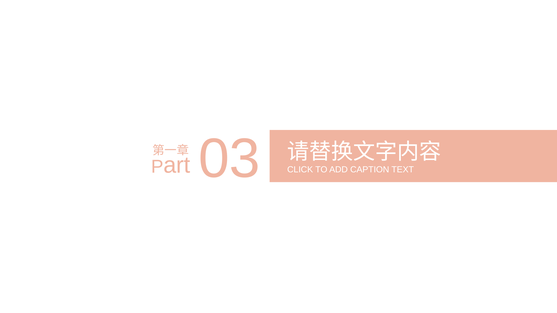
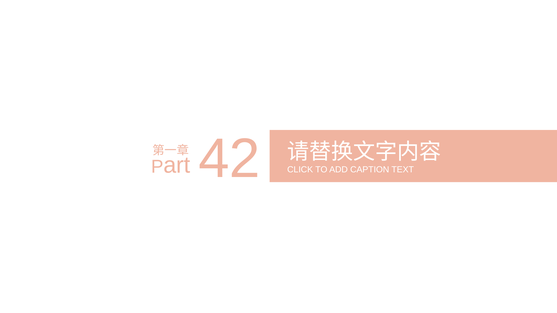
03: 03 -> 42
